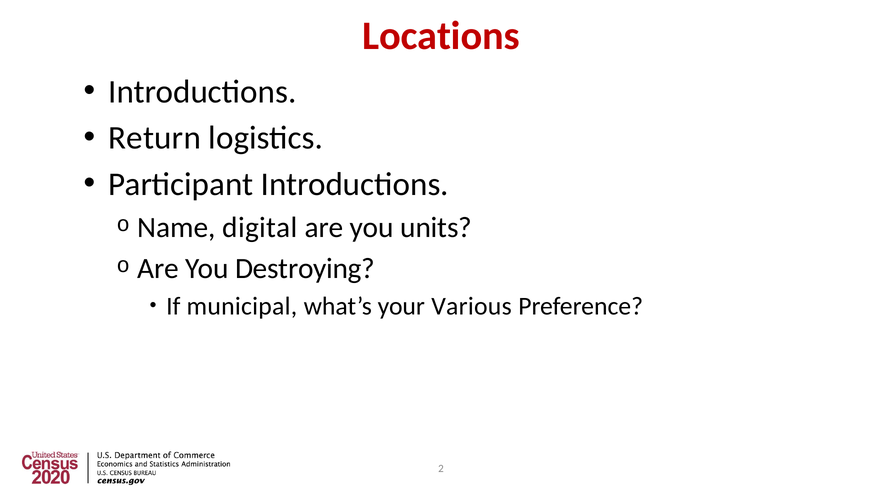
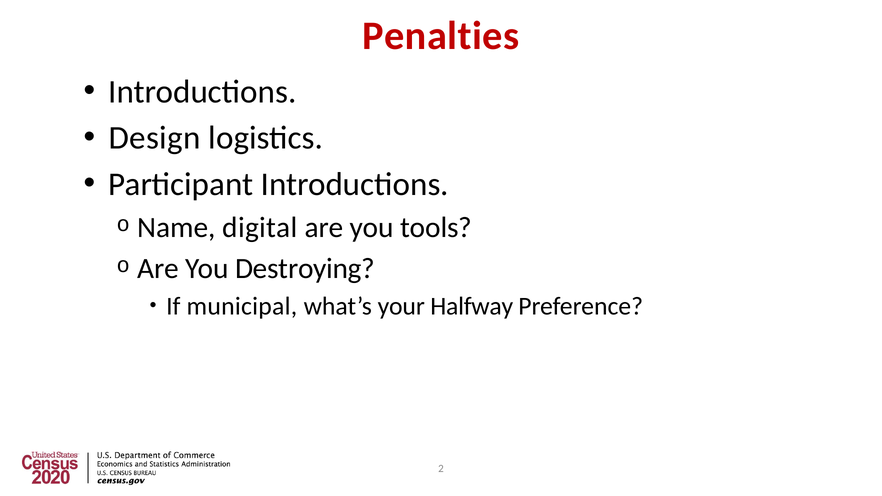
Locations: Locations -> Penalties
Return: Return -> Design
units: units -> tools
Various: Various -> Halfway
